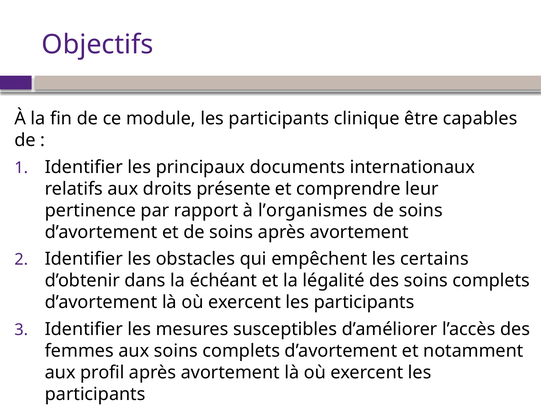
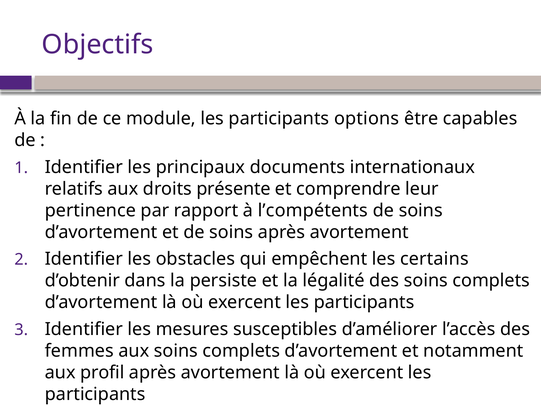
clinique: clinique -> options
l’organismes: l’organismes -> l’compétents
échéant: échéant -> persiste
